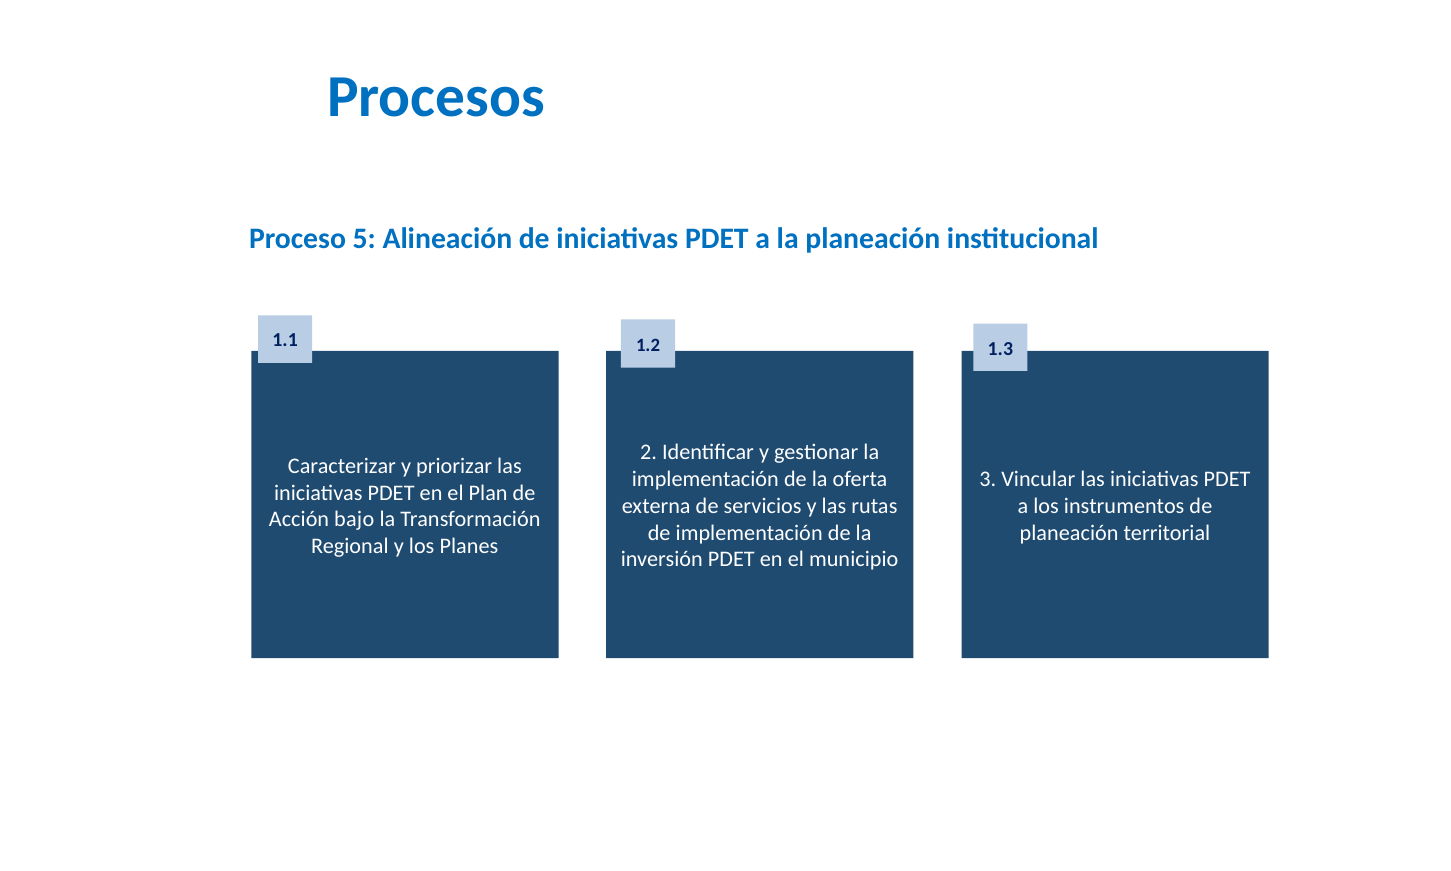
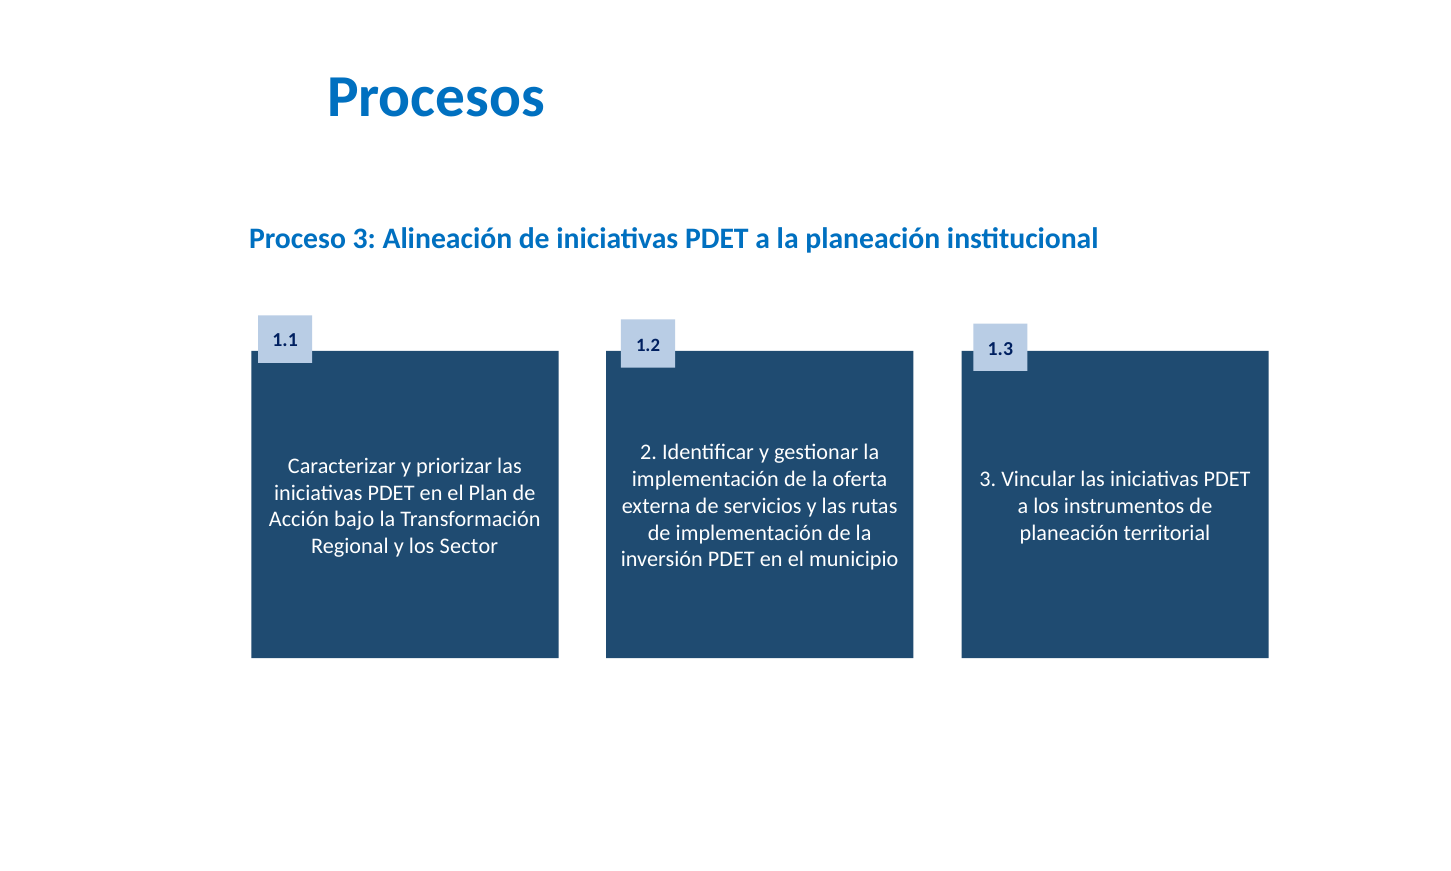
Proceso 5: 5 -> 3
Planes: Planes -> Sector
